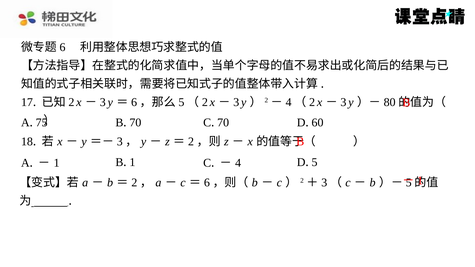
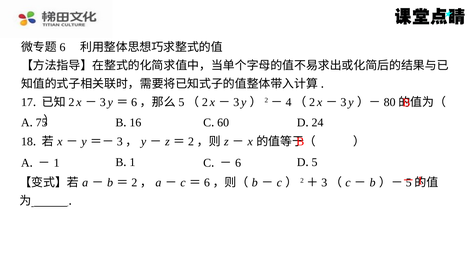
70 at (135, 123): 70 -> 16
70 at (223, 123): 70 -> 60
60: 60 -> 24
4: 4 -> 6
